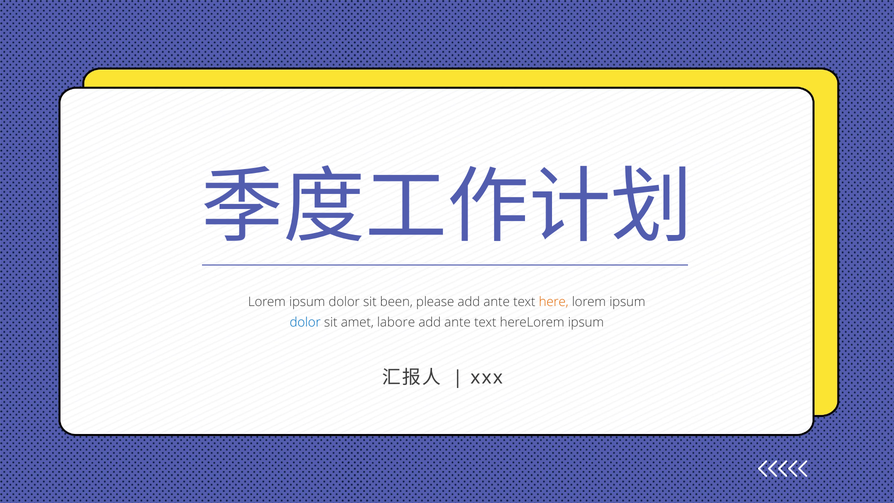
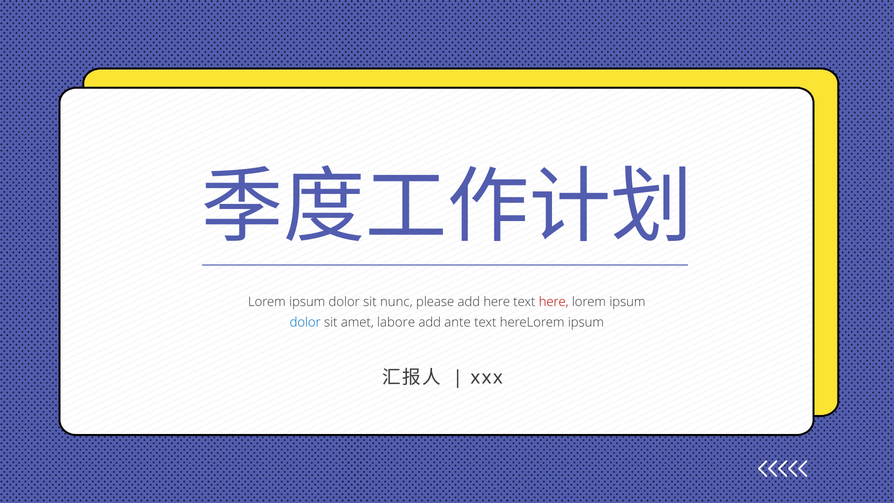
been: been -> nunc
please add ante: ante -> here
here at (554, 302) colour: orange -> red
